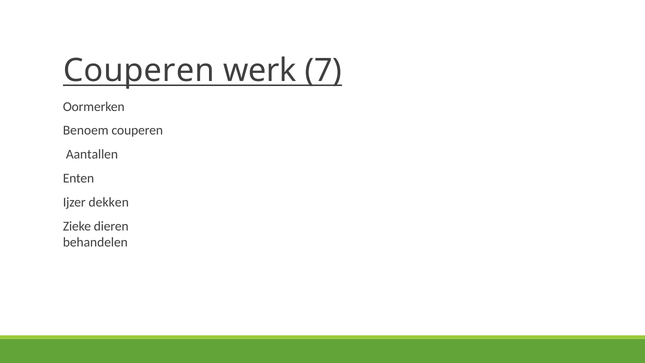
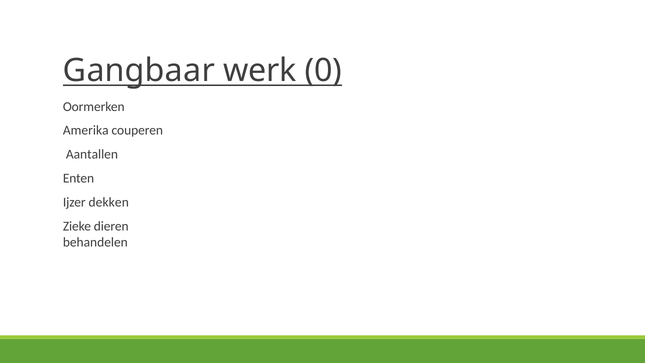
Couperen at (139, 71): Couperen -> Gangbaar
7: 7 -> 0
Benoem: Benoem -> Amerika
